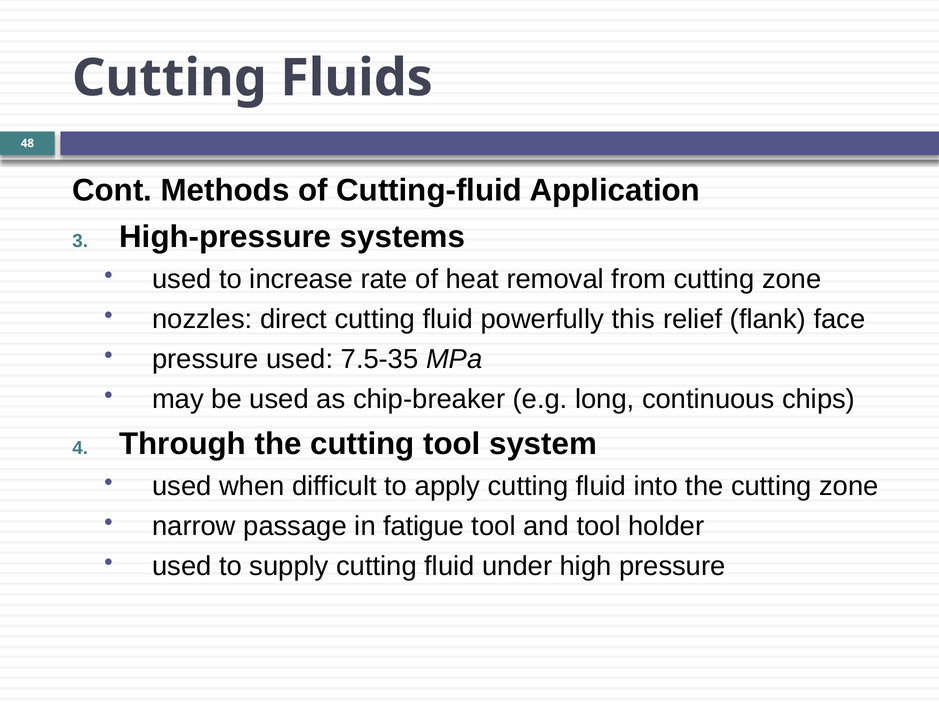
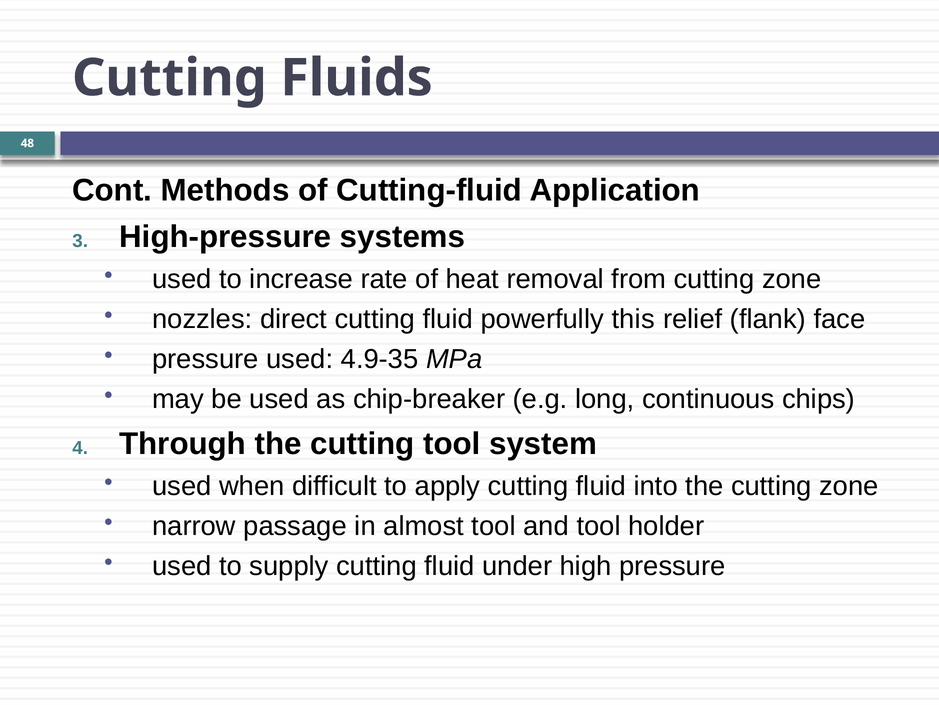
7.5-35: 7.5-35 -> 4.9-35
fatigue: fatigue -> almost
